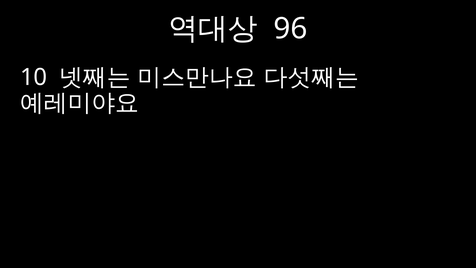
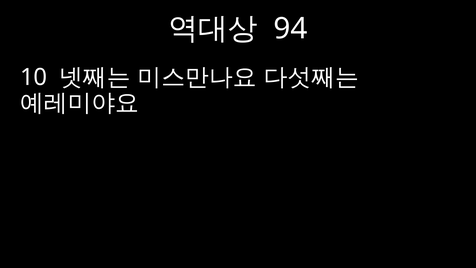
96: 96 -> 94
